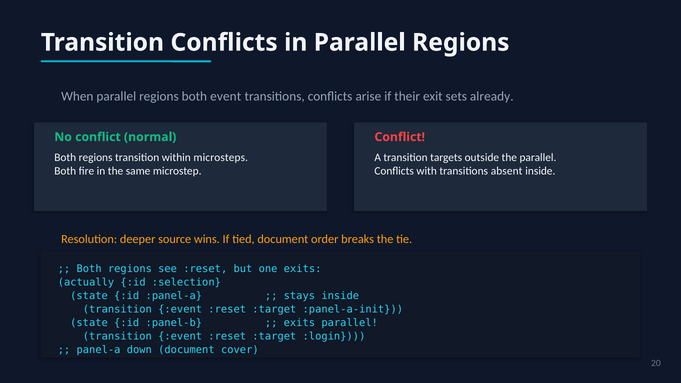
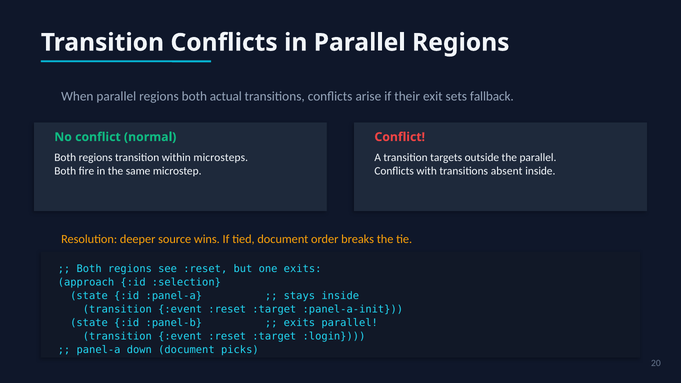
event: event -> actual
already: already -> fallback
actually: actually -> approach
cover: cover -> picks
